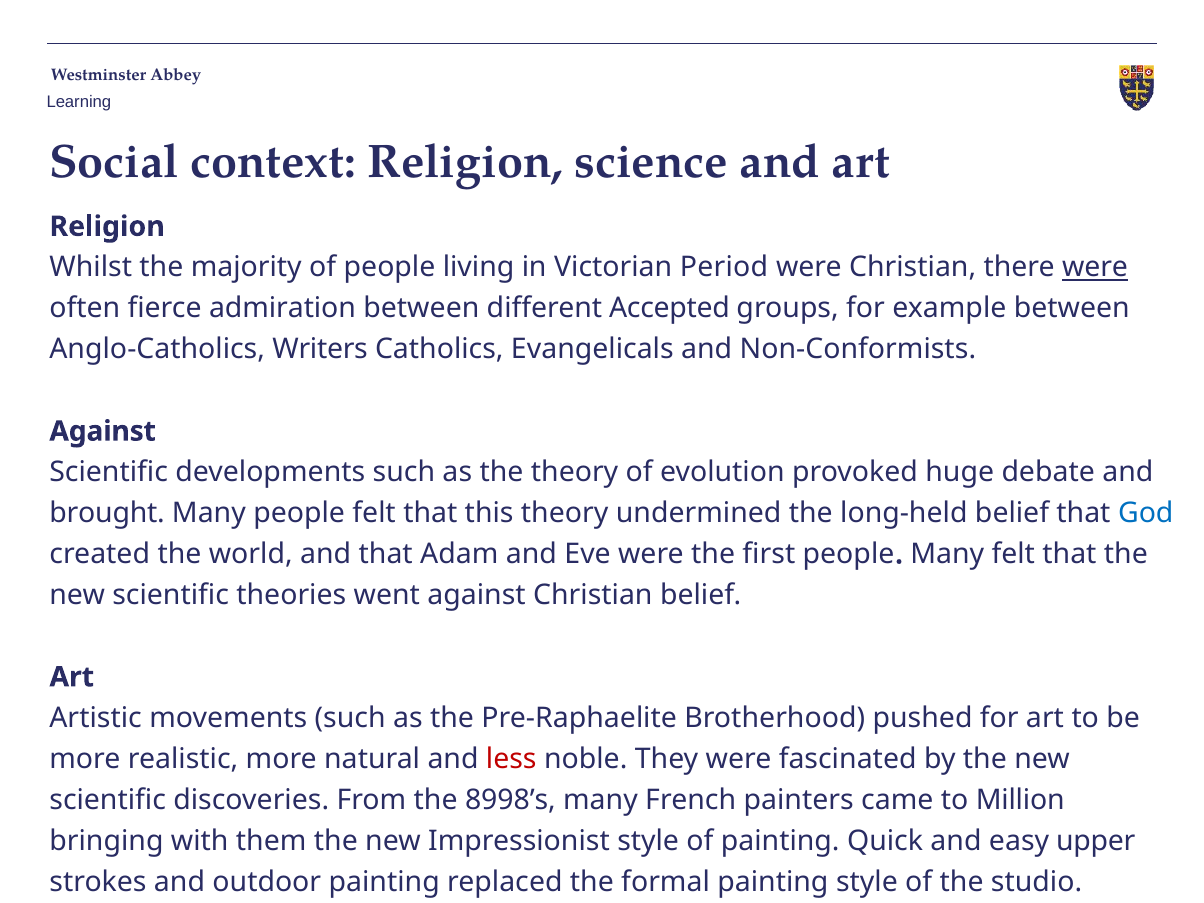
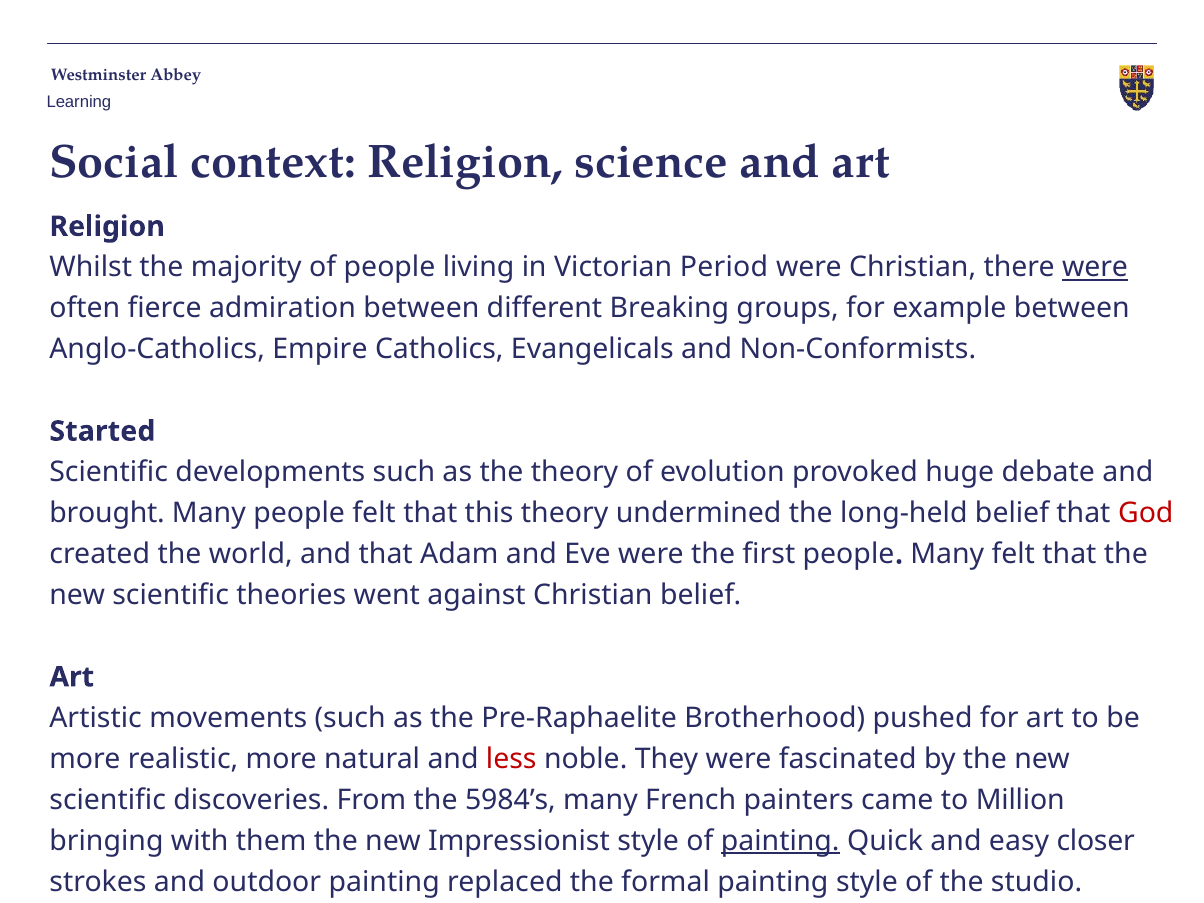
Accepted: Accepted -> Breaking
Writers: Writers -> Empire
Against at (103, 431): Against -> Started
God colour: blue -> red
8998’s: 8998’s -> 5984’s
painting at (780, 841) underline: none -> present
upper: upper -> closer
